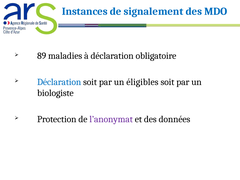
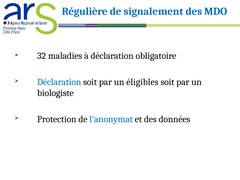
Instances: Instances -> Régulière
89: 89 -> 32
l’anonymat colour: purple -> blue
